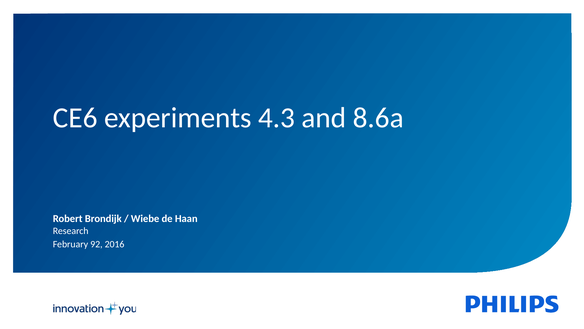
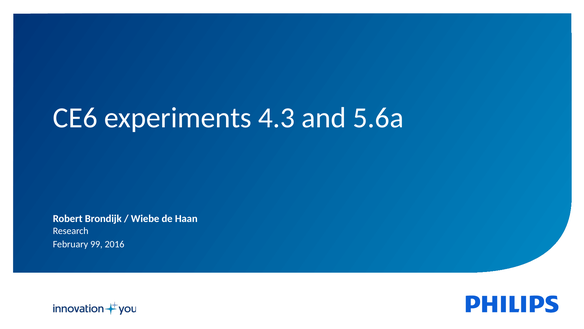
8.6a: 8.6a -> 5.6a
92: 92 -> 99
